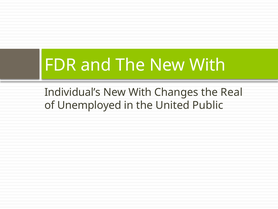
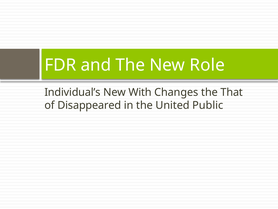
The New With: With -> Role
Real: Real -> That
Unemployed: Unemployed -> Disappeared
